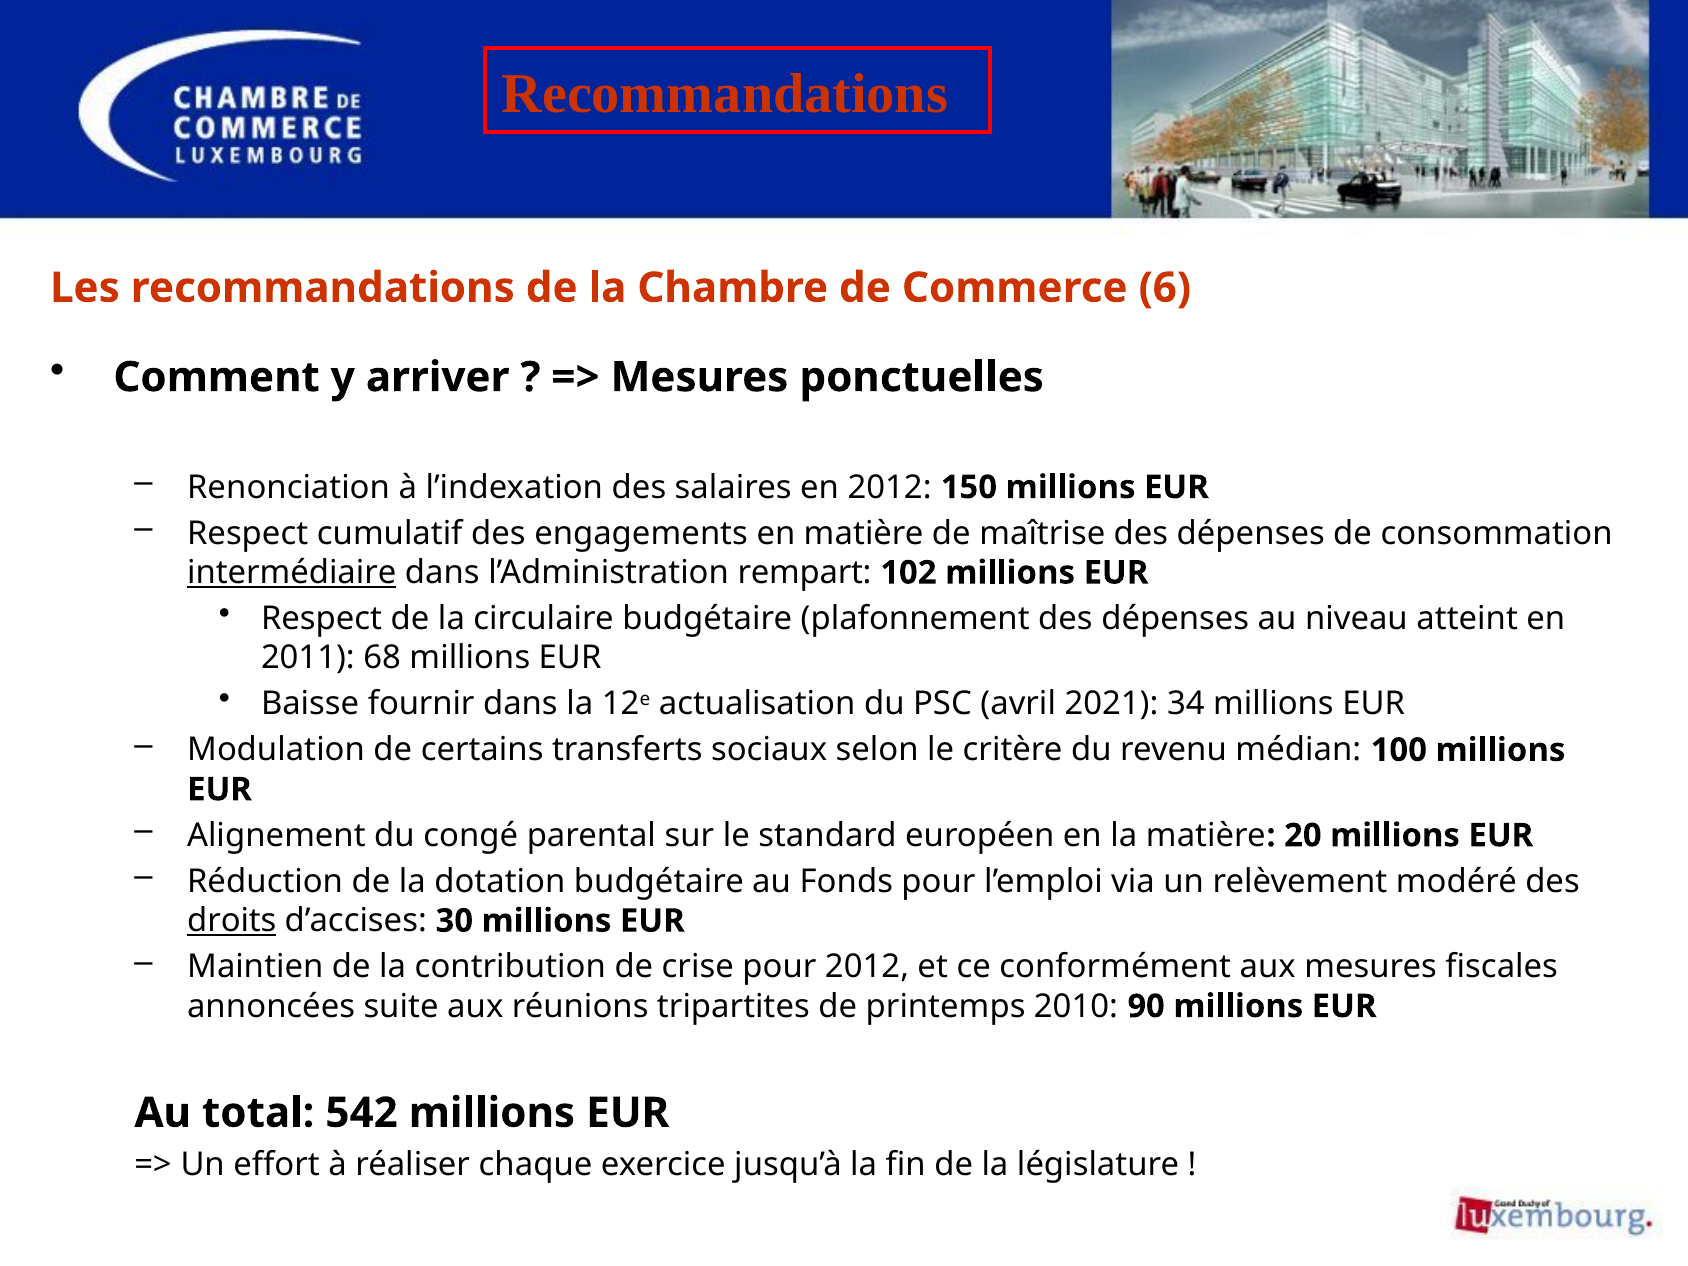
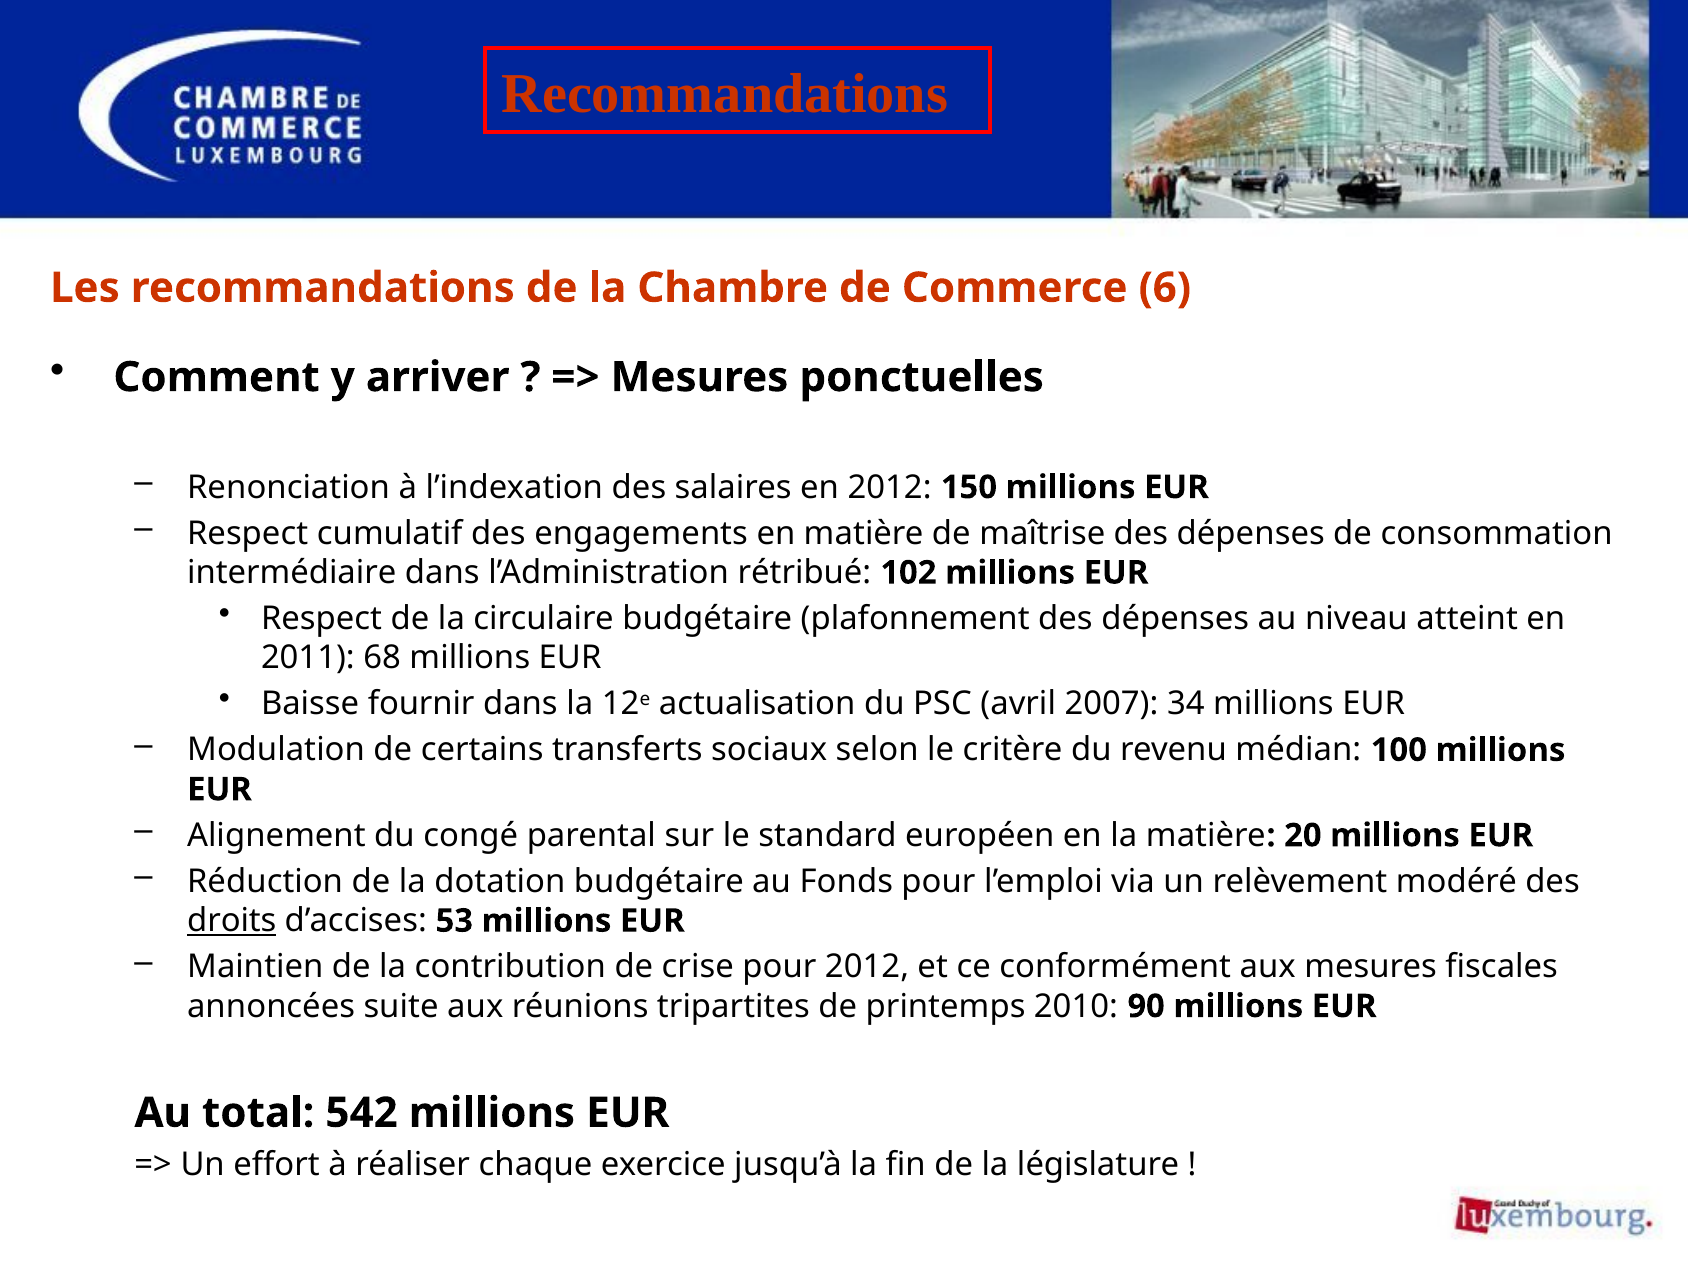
intermédiaire underline: present -> none
rempart: rempart -> rétribué
2021: 2021 -> 2007
30: 30 -> 53
